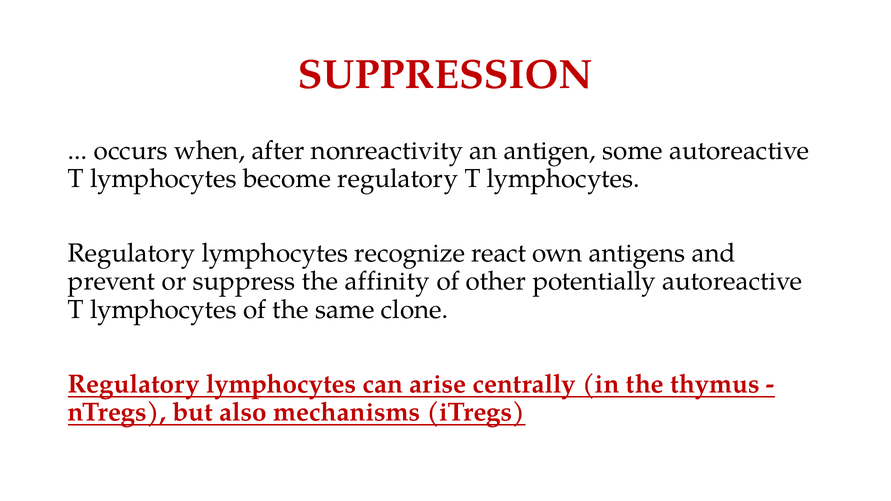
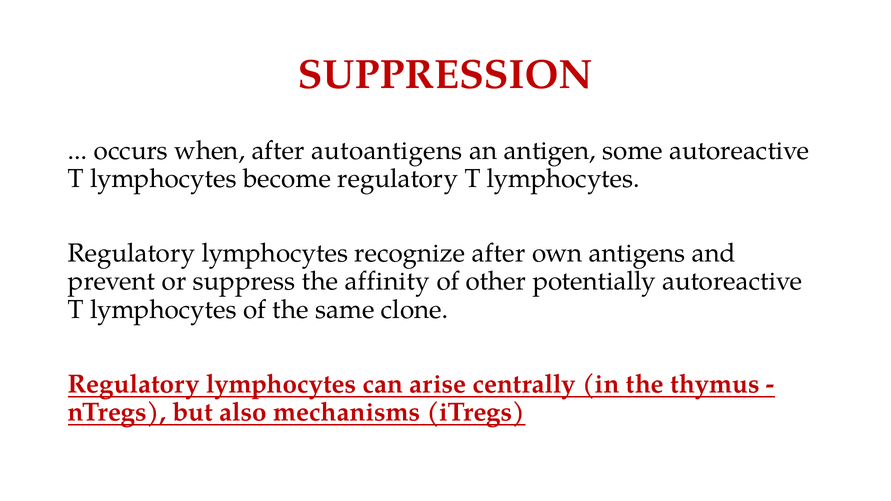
nonreactivity: nonreactivity -> autoantigens
recognize react: react -> after
